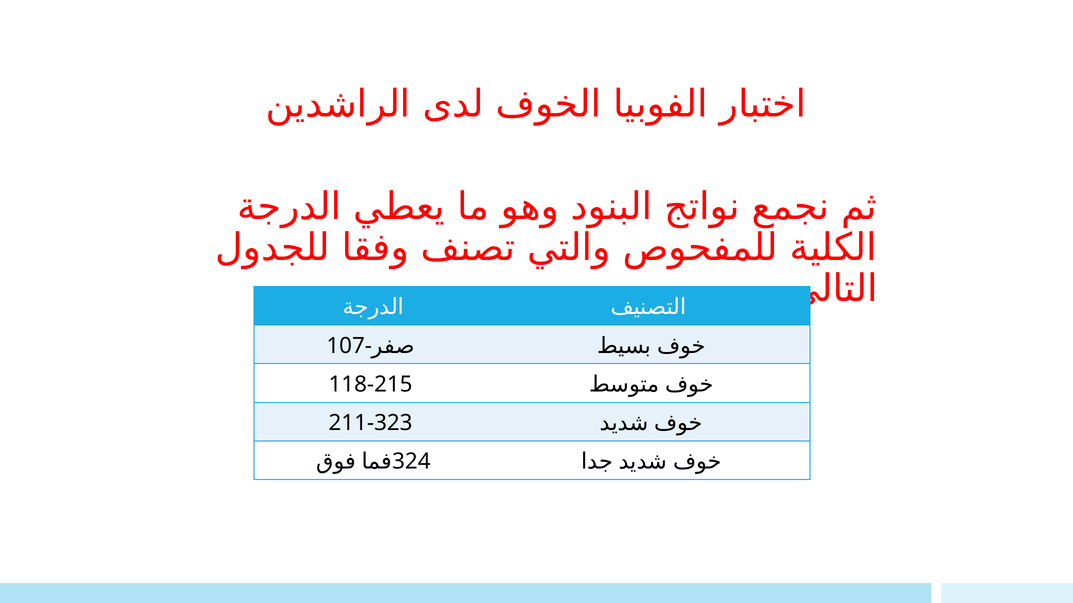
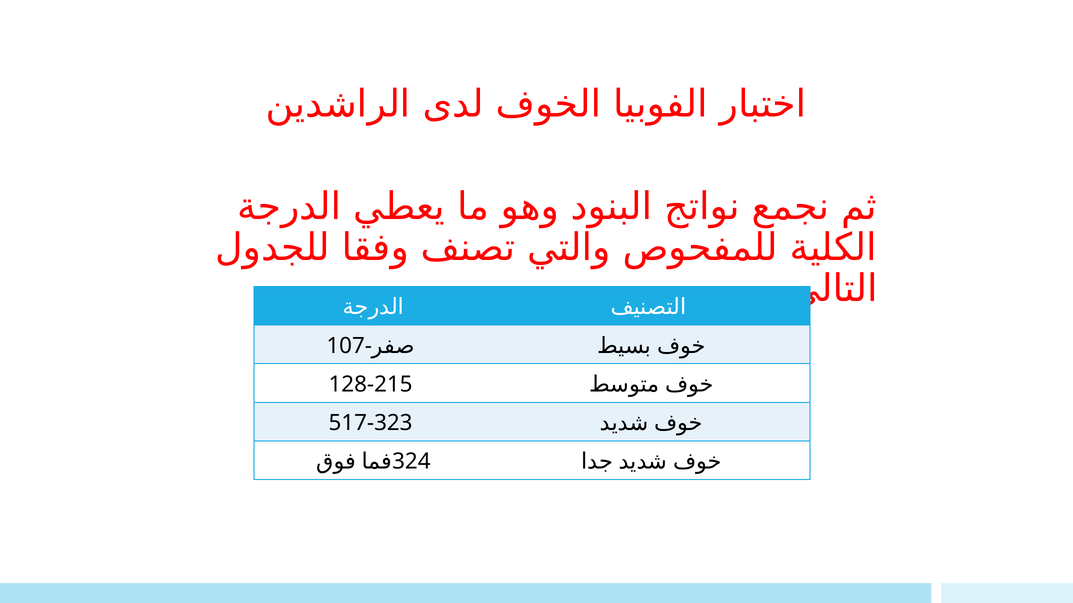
118-215: 118-215 -> 128-215
211-323: 211-323 -> 517-323
